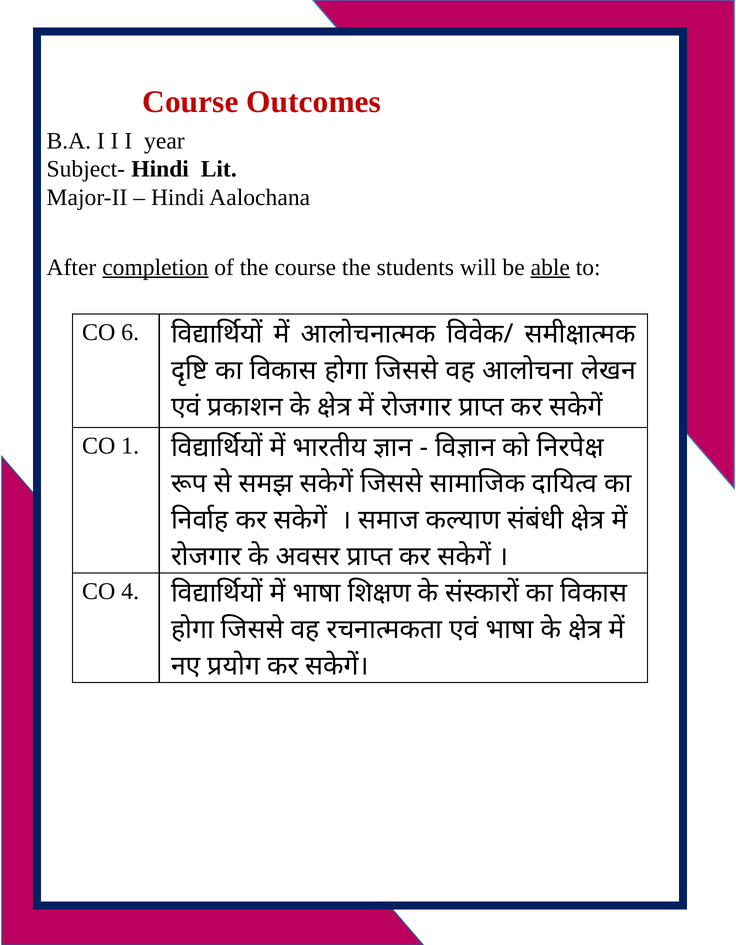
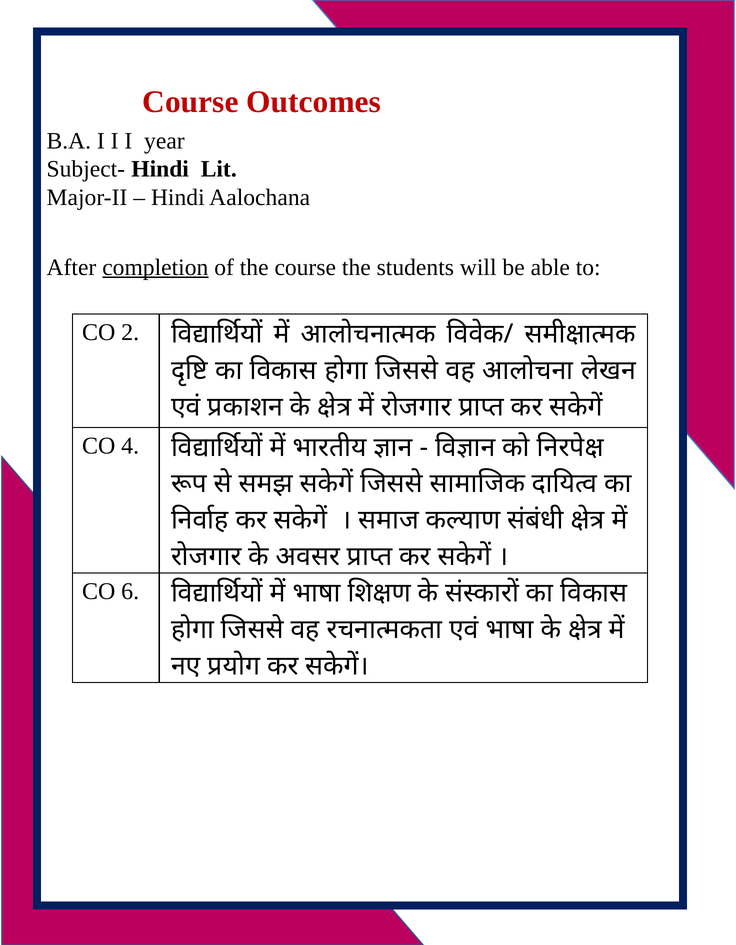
able underline: present -> none
6: 6 -> 2
1: 1 -> 4
4: 4 -> 6
